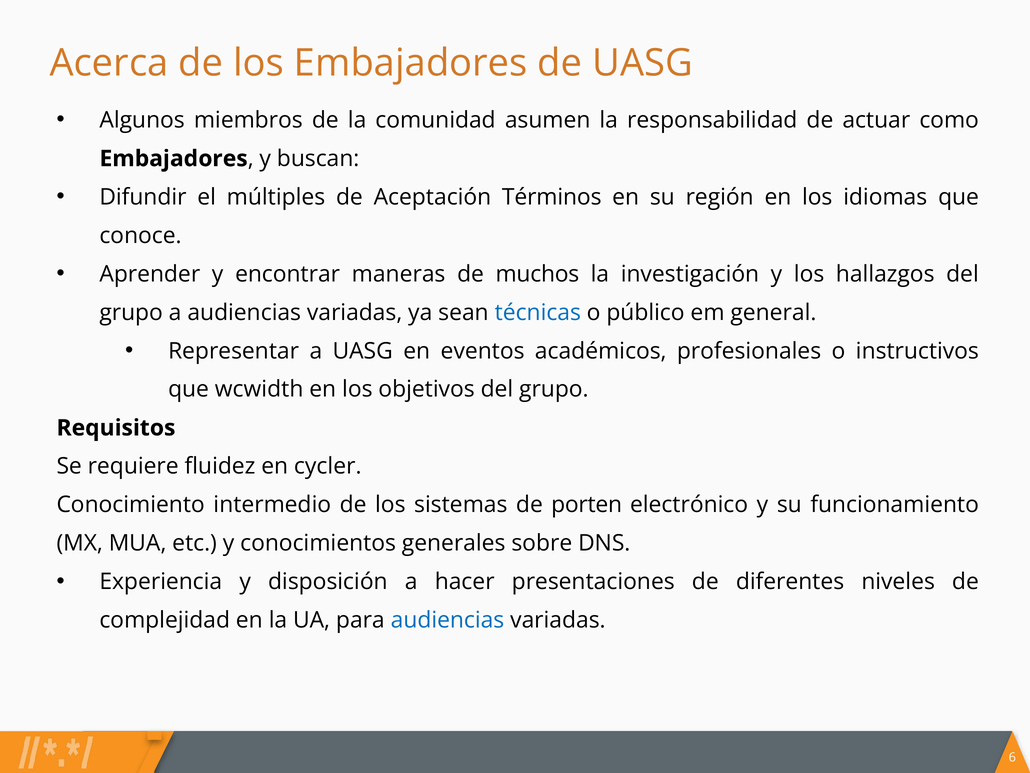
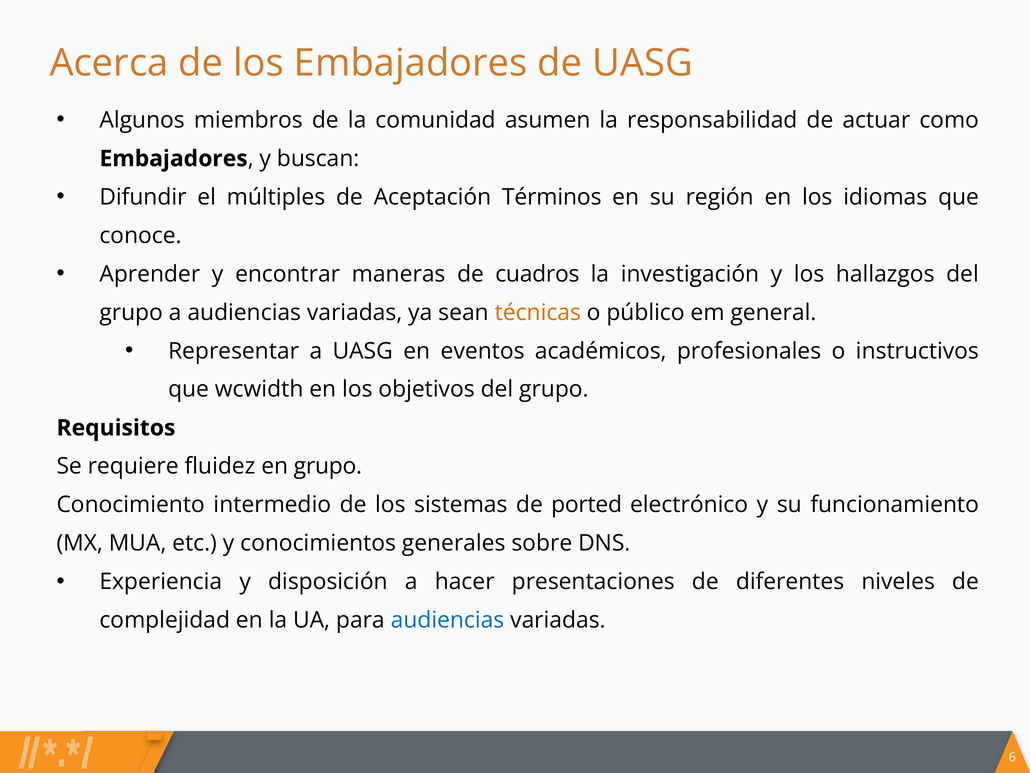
muchos: muchos -> cuadros
técnicas colour: blue -> orange
en cycler: cycler -> grupo
porten: porten -> ported
